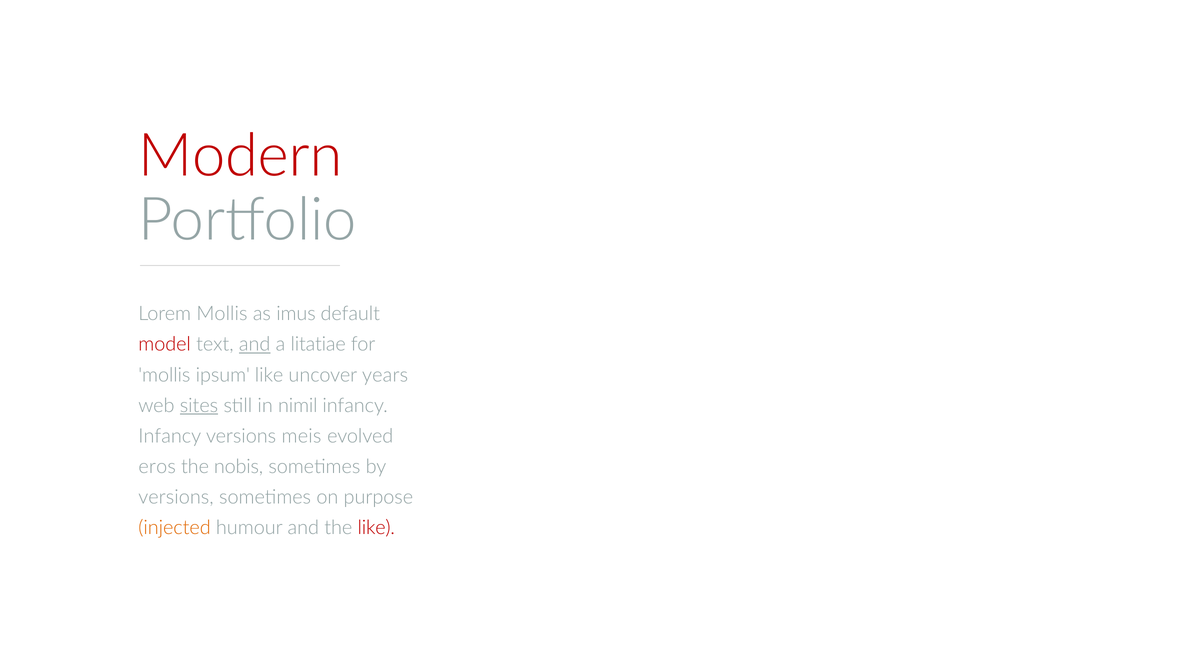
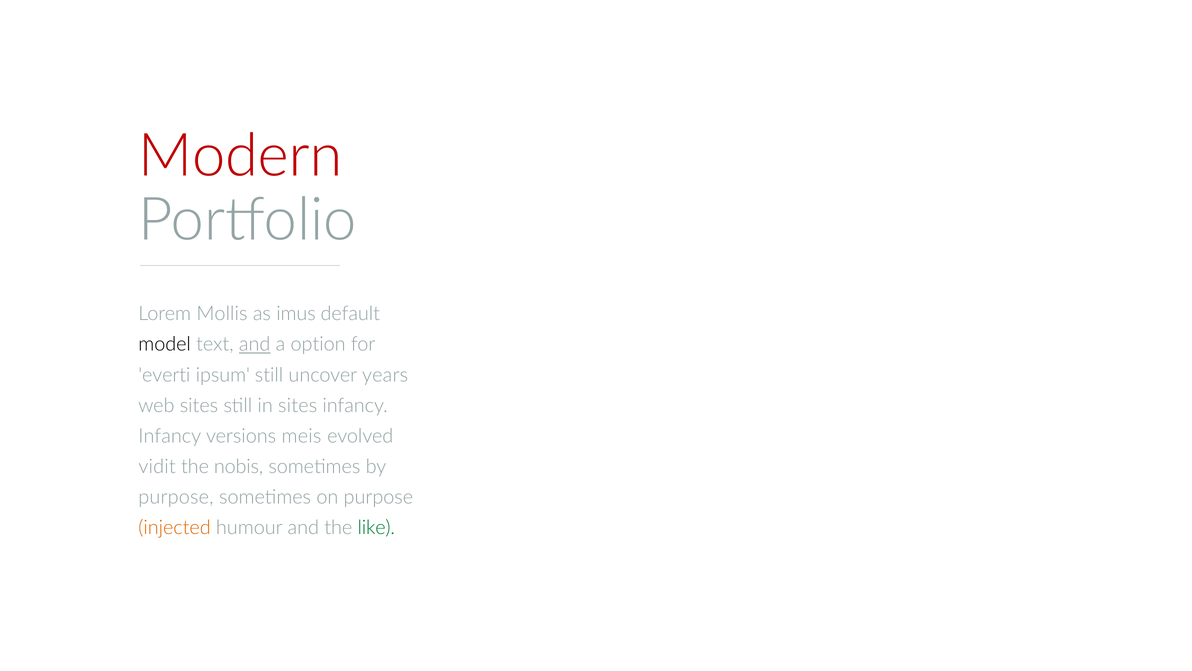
model colour: red -> black
litatiae: litatiae -> option
mollis at (164, 375): mollis -> everti
ipsum like: like -> still
sites at (199, 405) underline: present -> none
in nimil: nimil -> sites
eros: eros -> vidit
versions at (176, 497): versions -> purpose
like at (376, 527) colour: red -> green
